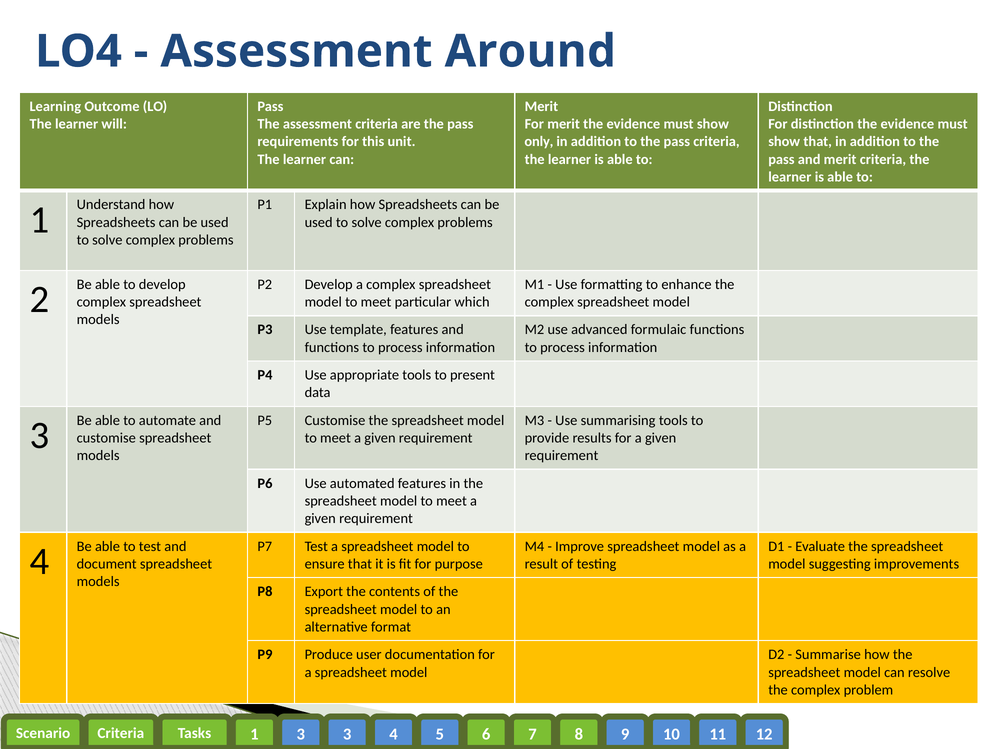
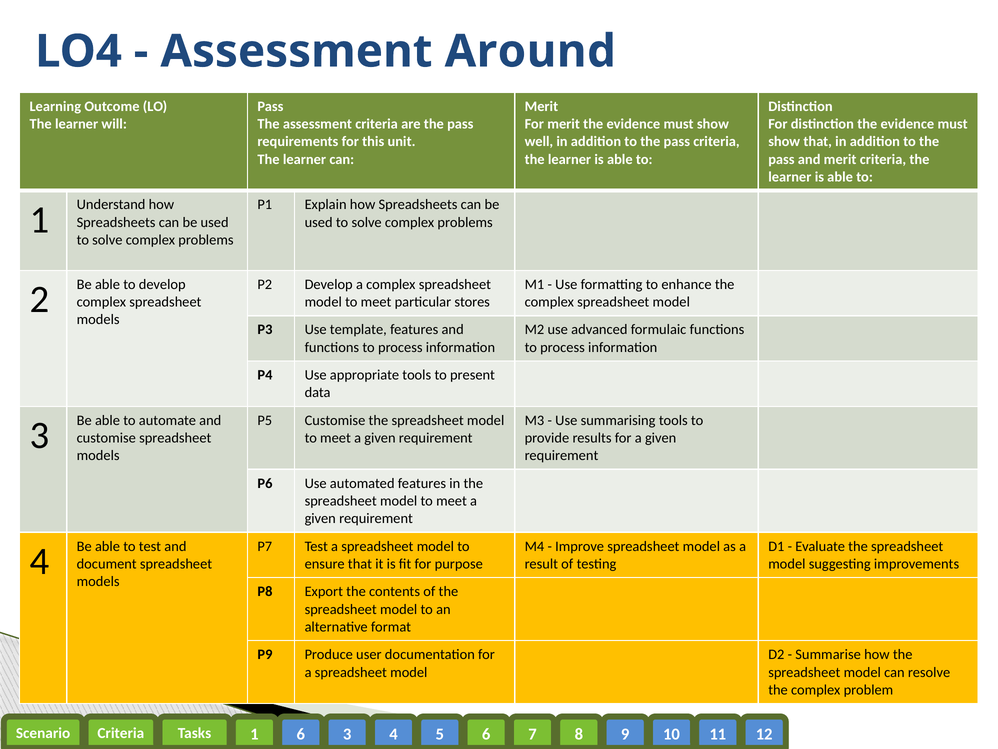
only: only -> well
which: which -> stores
1 3: 3 -> 6
